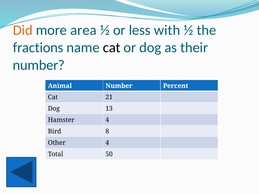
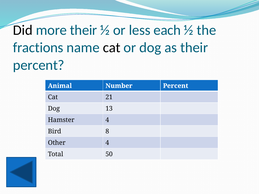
Did colour: orange -> black
more area: area -> their
with: with -> each
number at (39, 65): number -> percent
